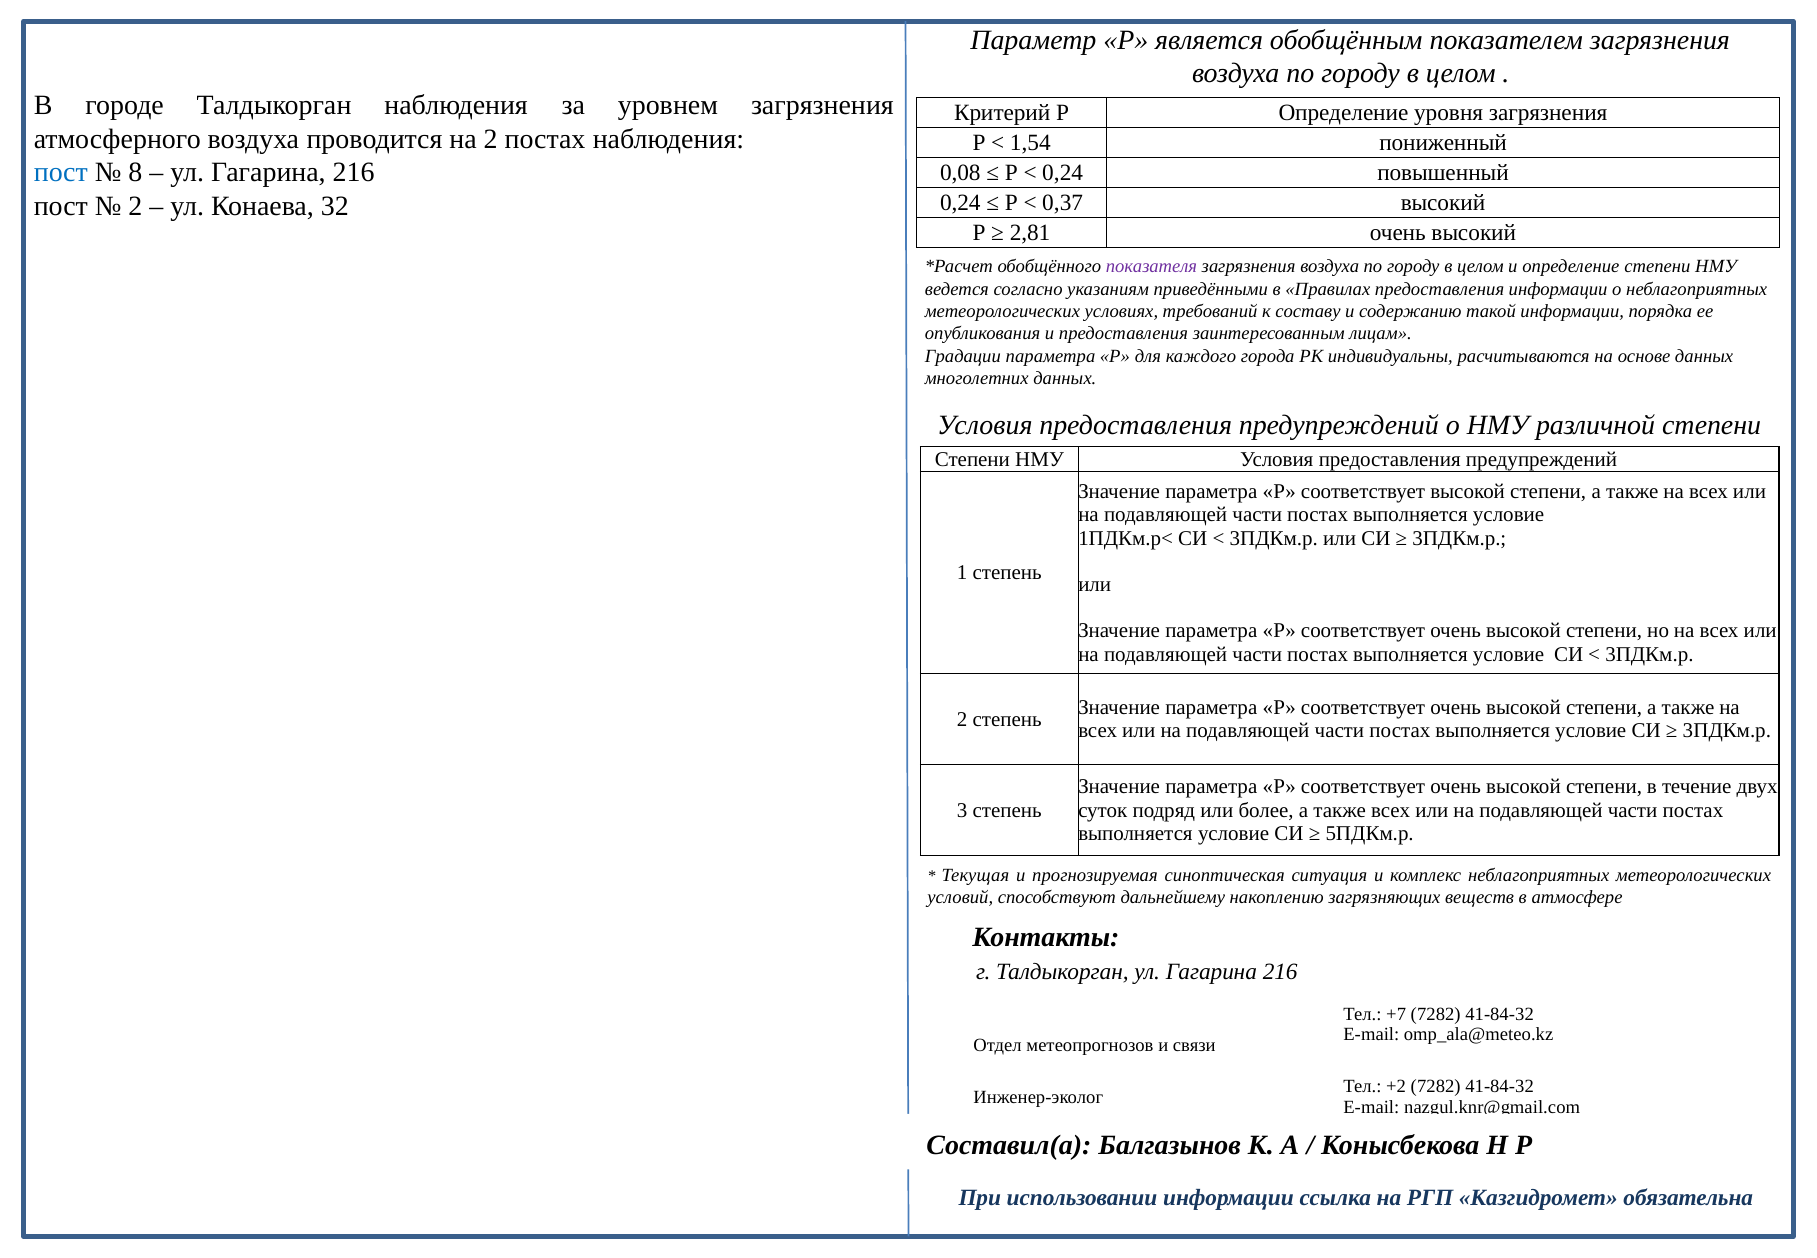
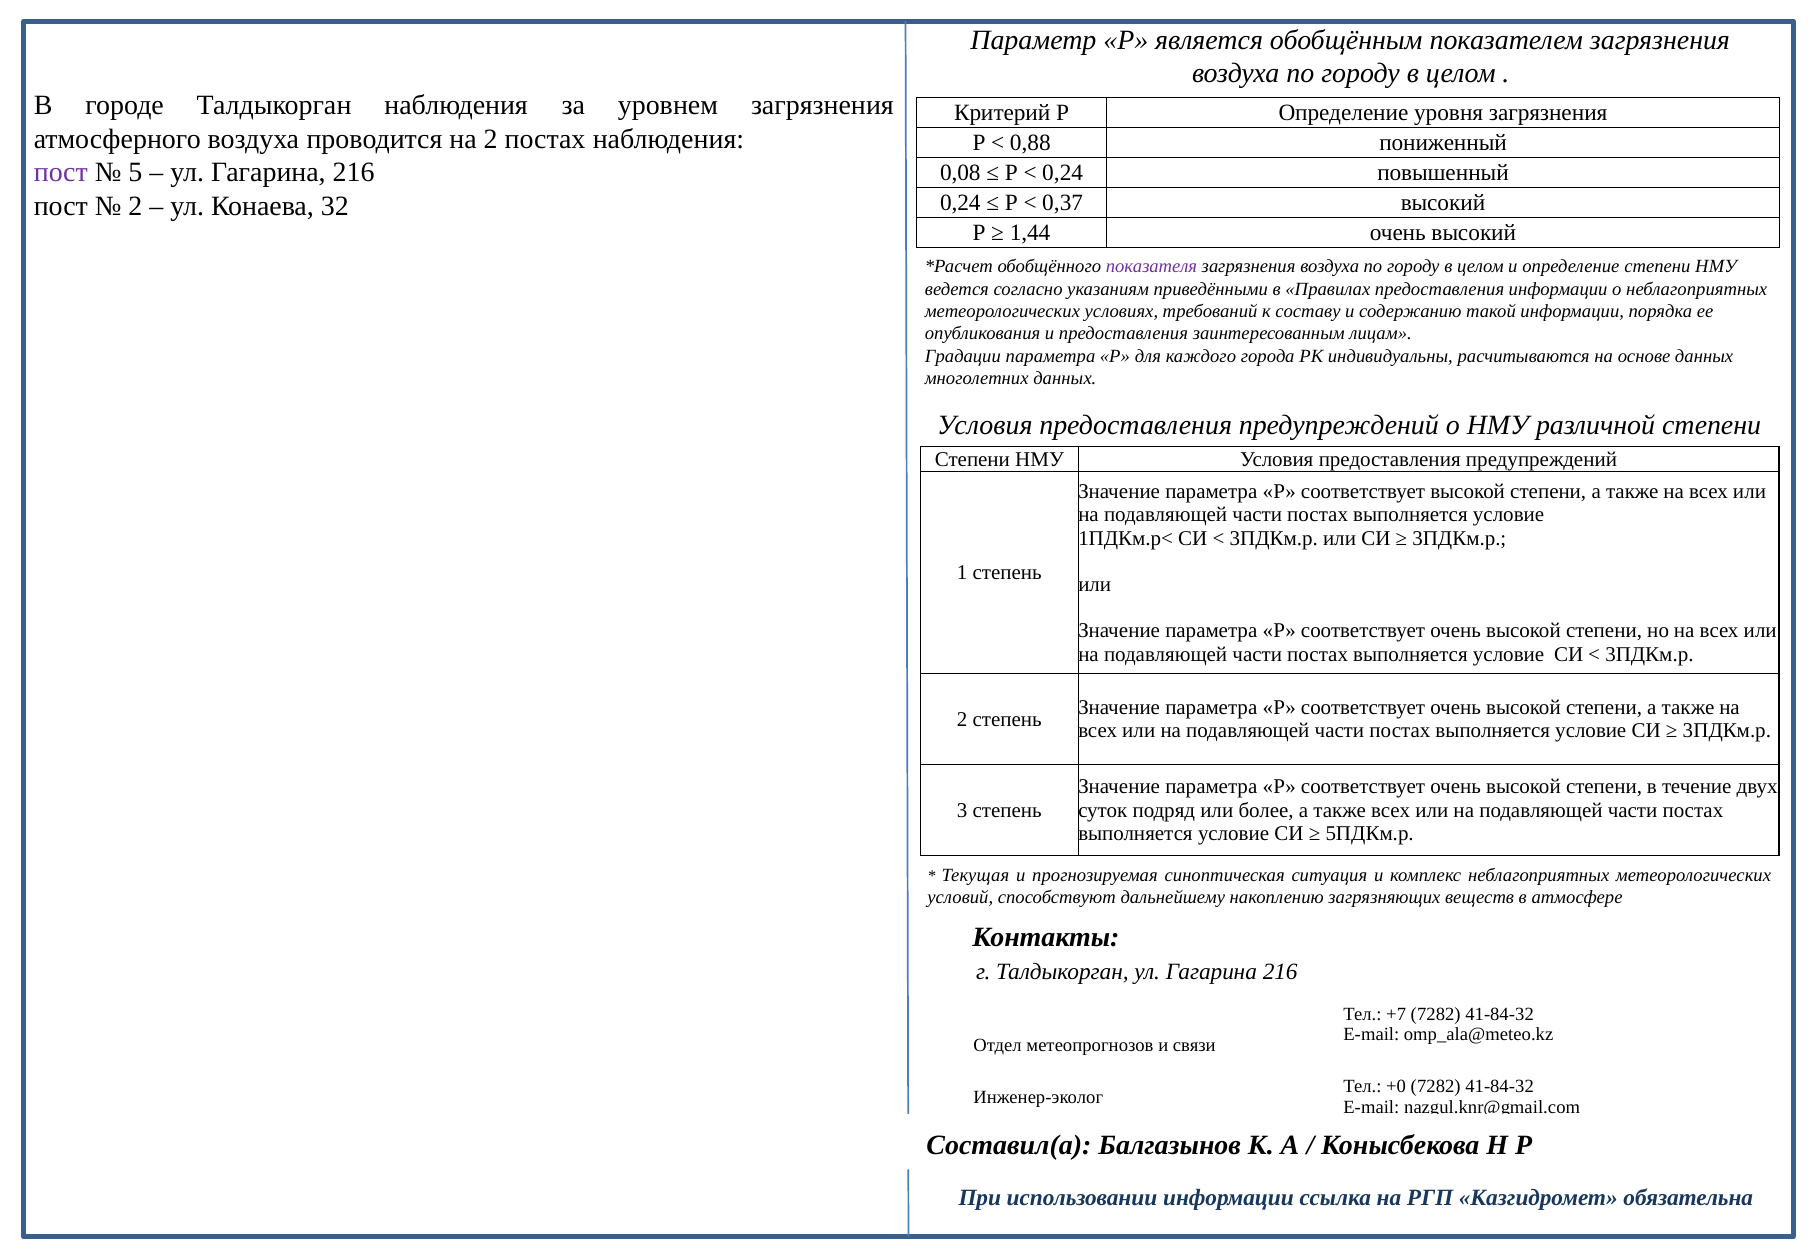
1,54: 1,54 -> 0,88
пост at (61, 173) colour: blue -> purple
8: 8 -> 5
2,81: 2,81 -> 1,44
+2: +2 -> +0
